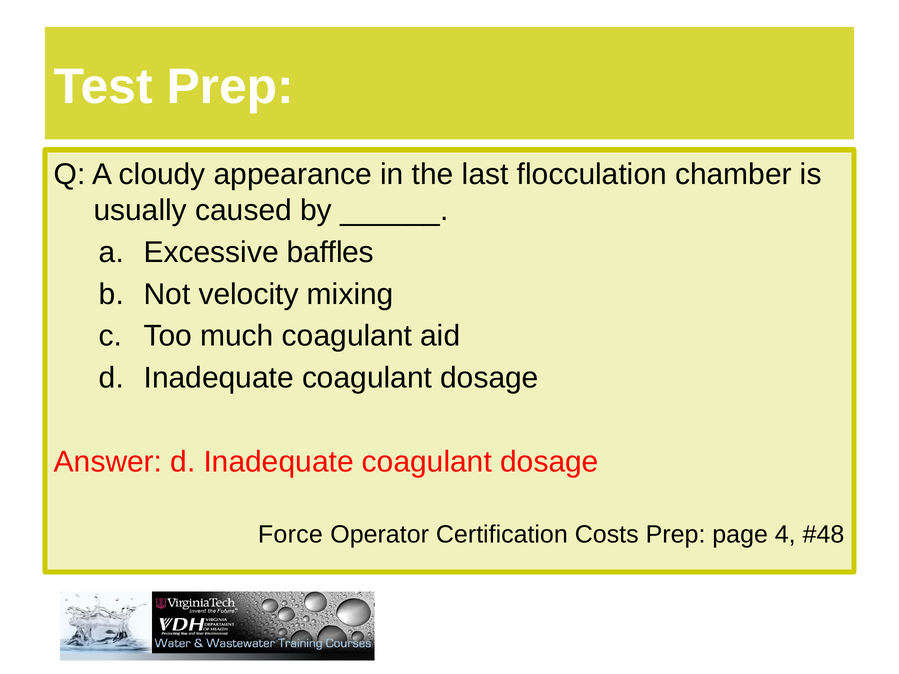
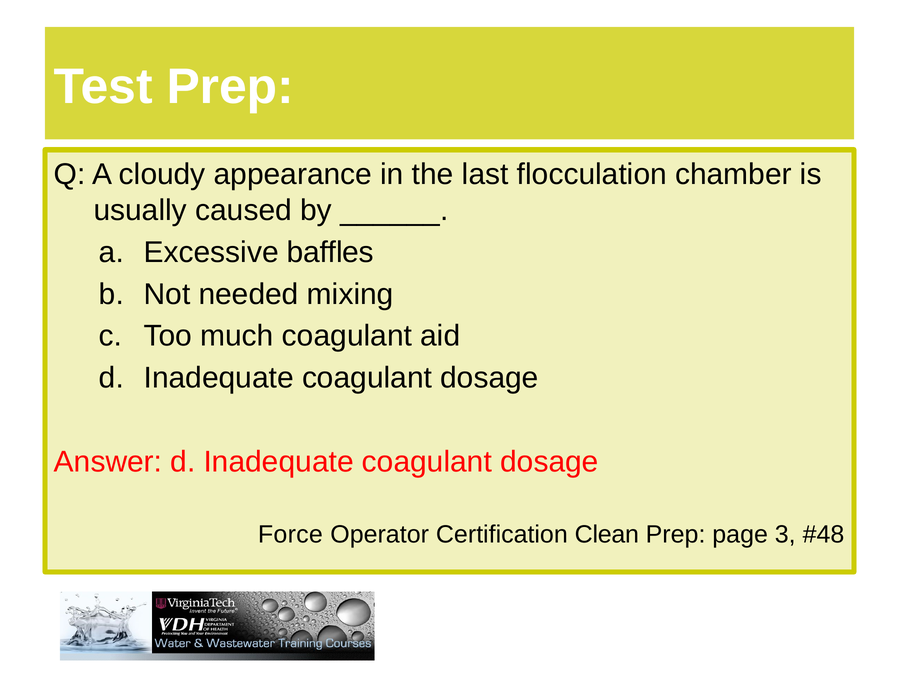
velocity: velocity -> needed
Costs: Costs -> Clean
4: 4 -> 3
